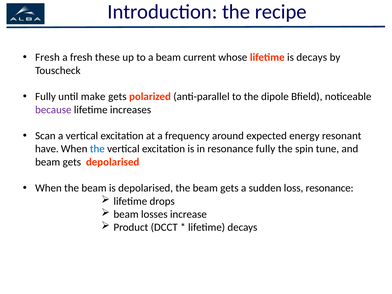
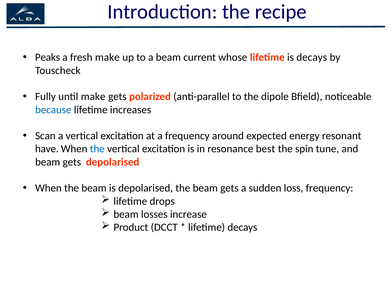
Fresh at (47, 57): Fresh -> Peaks
fresh these: these -> make
because colour: purple -> blue
resonance fully: fully -> best
loss resonance: resonance -> frequency
